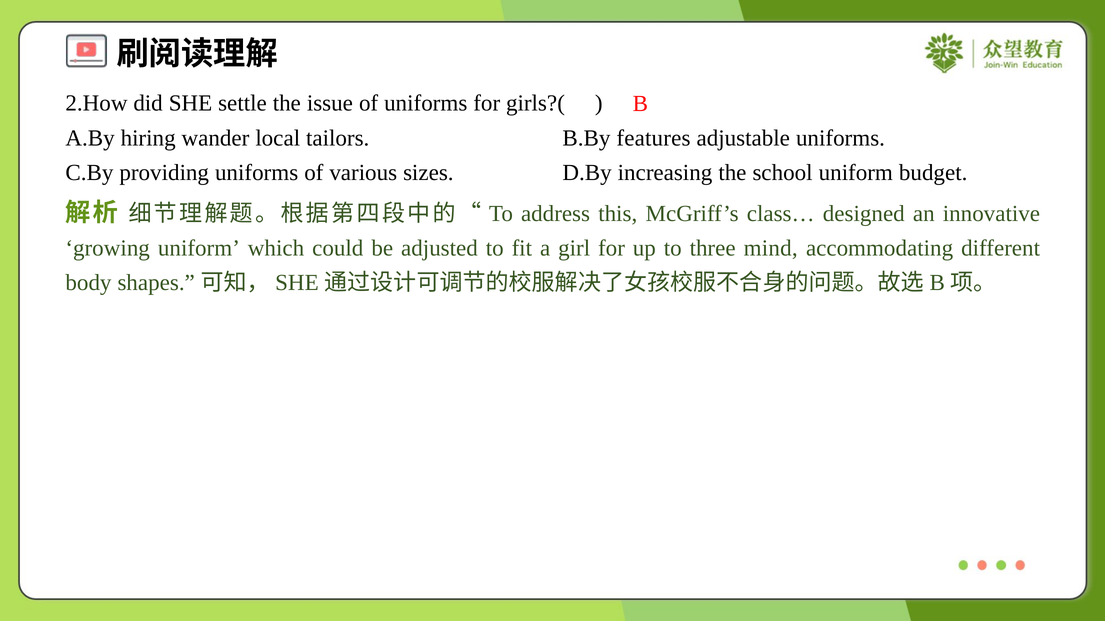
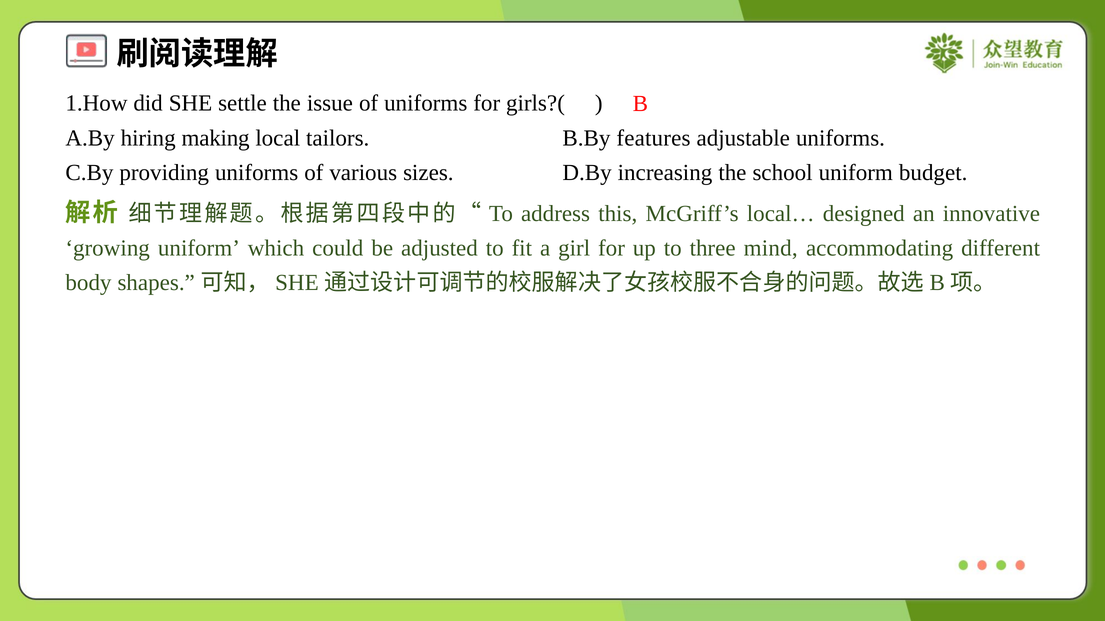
2.How: 2.How -> 1.How
wander: wander -> making
class…: class… -> local…
